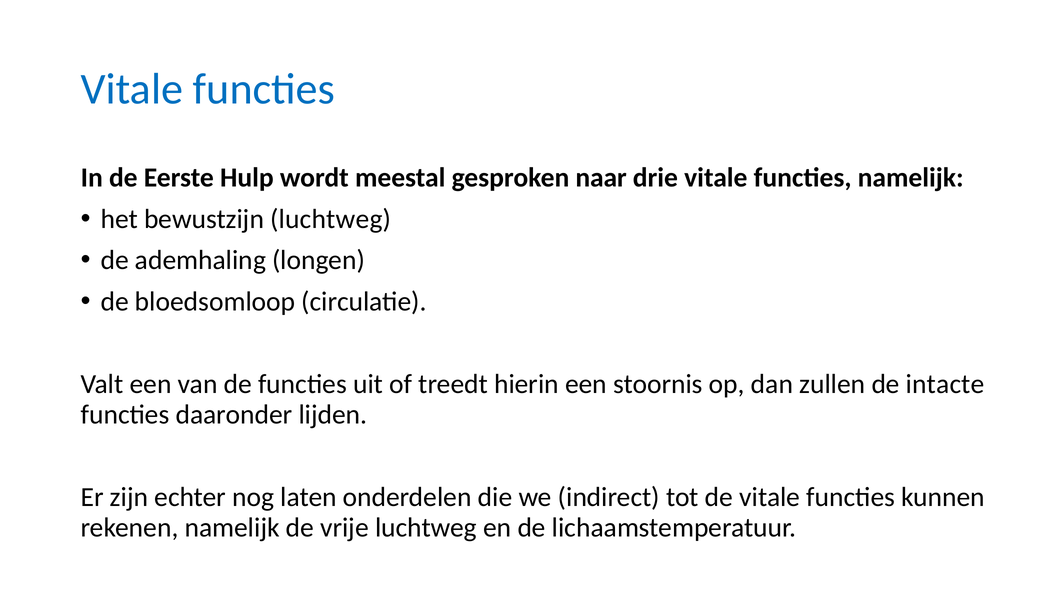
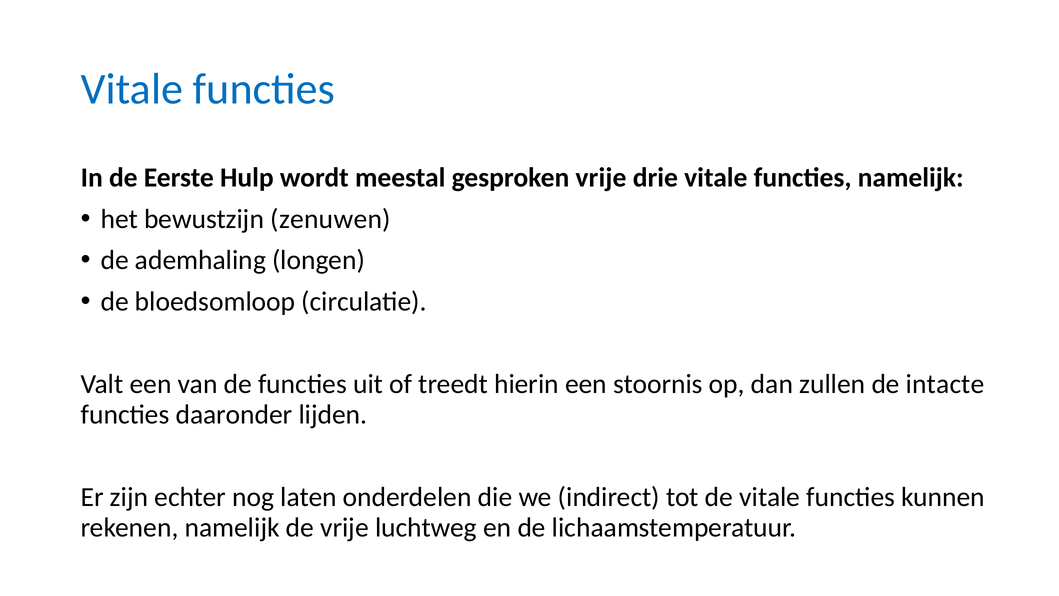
gesproken naar: naar -> vrije
bewustzijn luchtweg: luchtweg -> zenuwen
